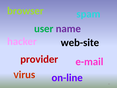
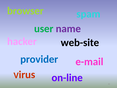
provider colour: red -> blue
